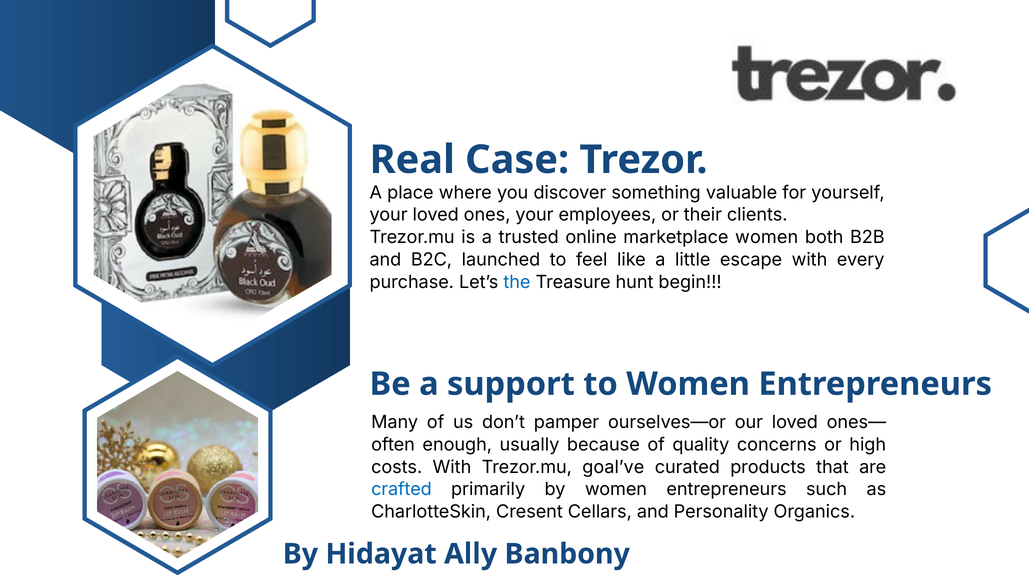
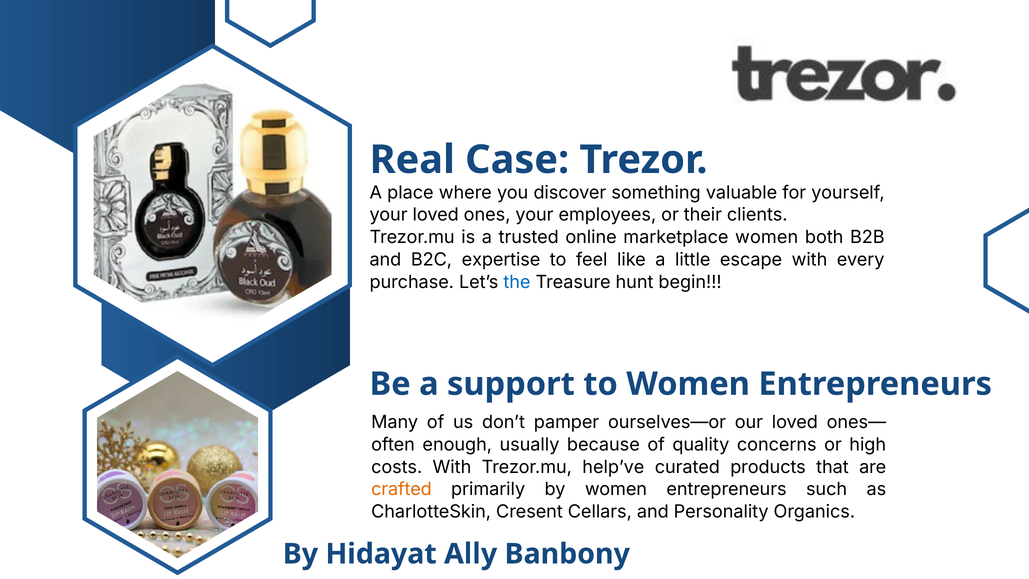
launched: launched -> expertise
goal’ve: goal’ve -> help’ve
crafted colour: blue -> orange
